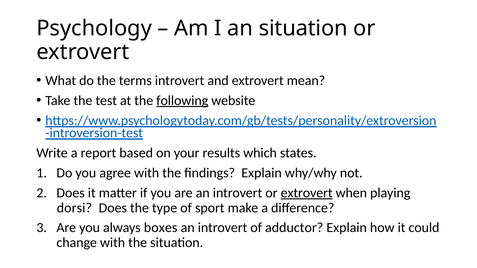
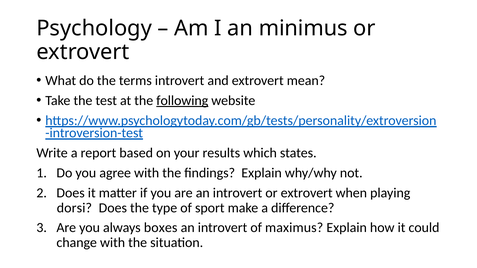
an situation: situation -> minimus
extrovert at (307, 193) underline: present -> none
adductor: adductor -> maximus
